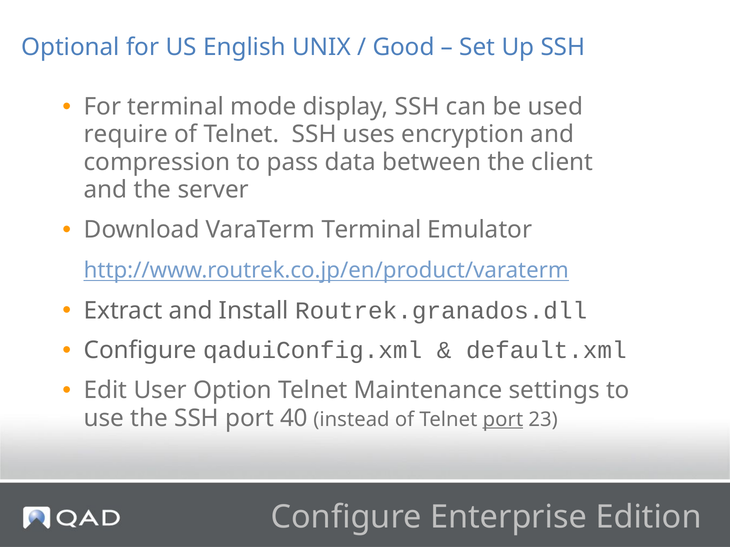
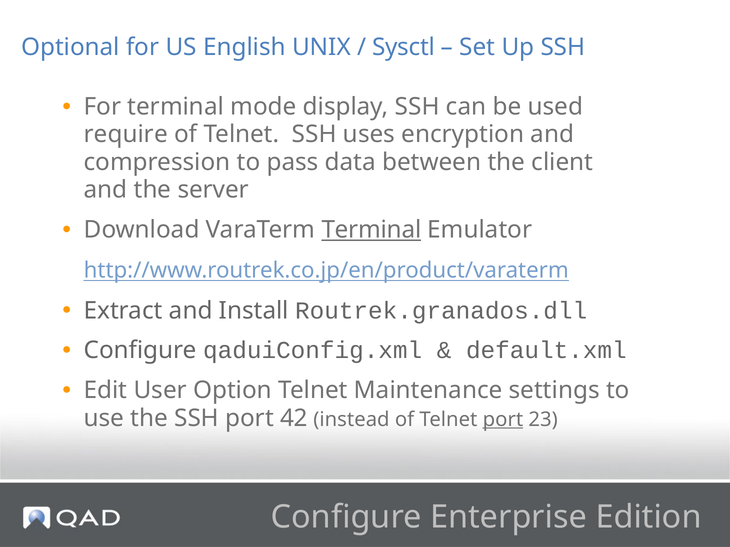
Good: Good -> Sysctl
Terminal at (371, 230) underline: none -> present
40: 40 -> 42
